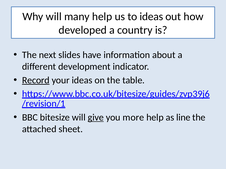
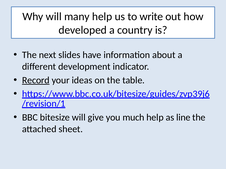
to ideas: ideas -> write
give underline: present -> none
more: more -> much
